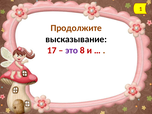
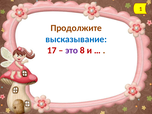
высказывание colour: black -> blue
